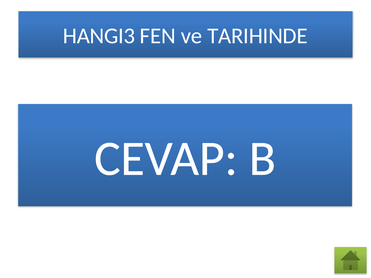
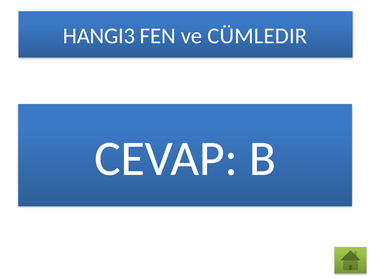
TARIHINDE: TARIHINDE -> CÜMLEDIR
